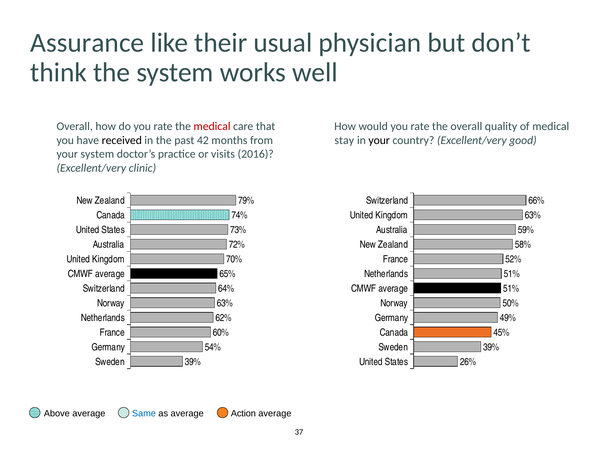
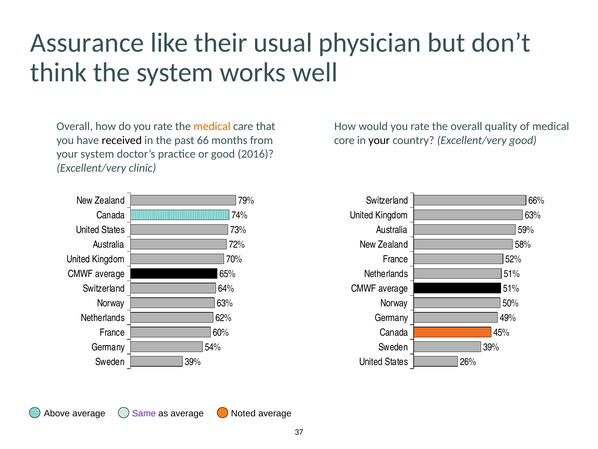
medical at (212, 126) colour: red -> orange
42: 42 -> 66
stay: stay -> core
or visits: visits -> good
Same colour: blue -> purple
Action: Action -> Noted
